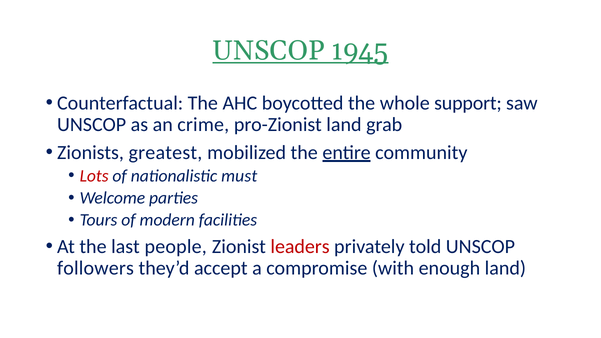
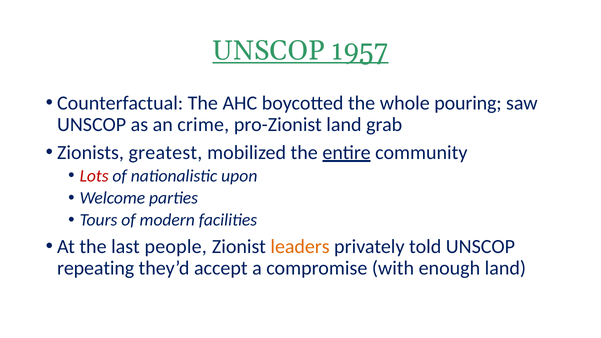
1945: 1945 -> 1957
support: support -> pouring
must: must -> upon
leaders colour: red -> orange
followers: followers -> repeating
